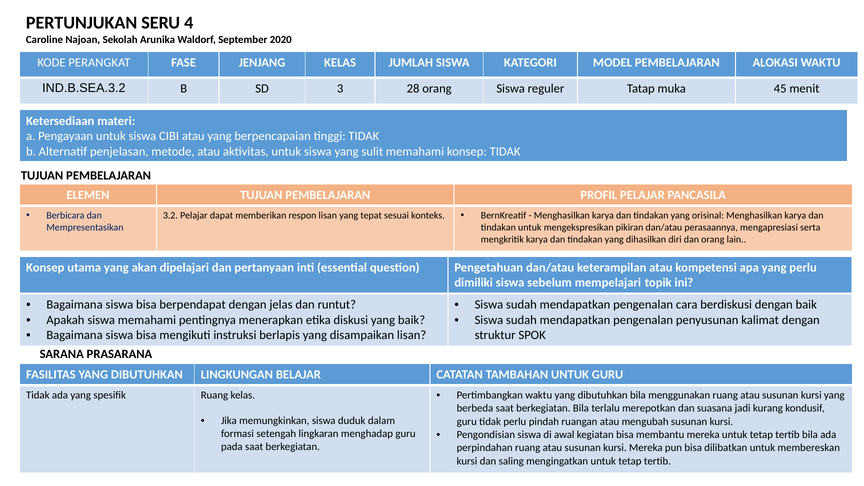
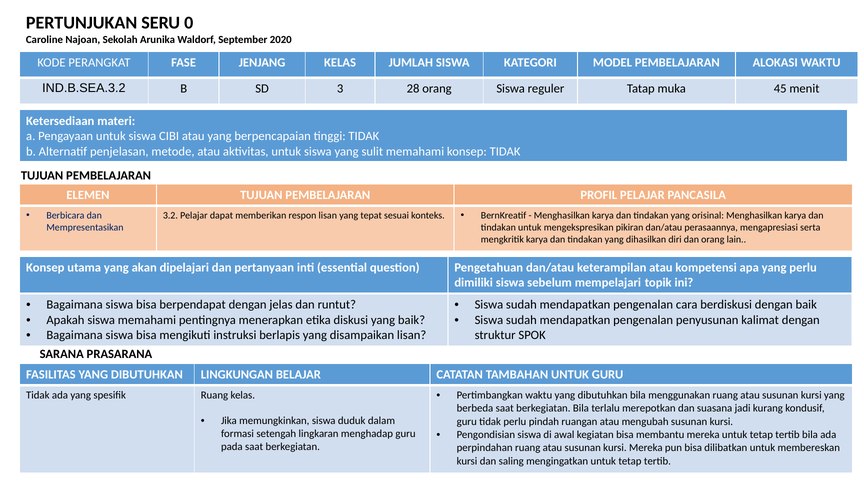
4: 4 -> 0
